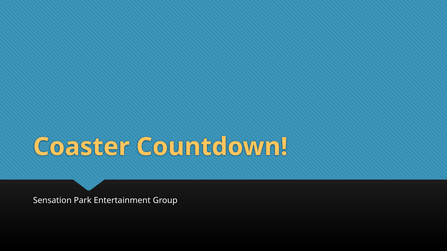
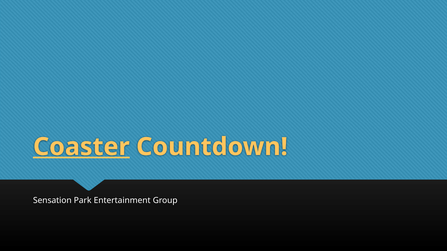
Coaster underline: none -> present
